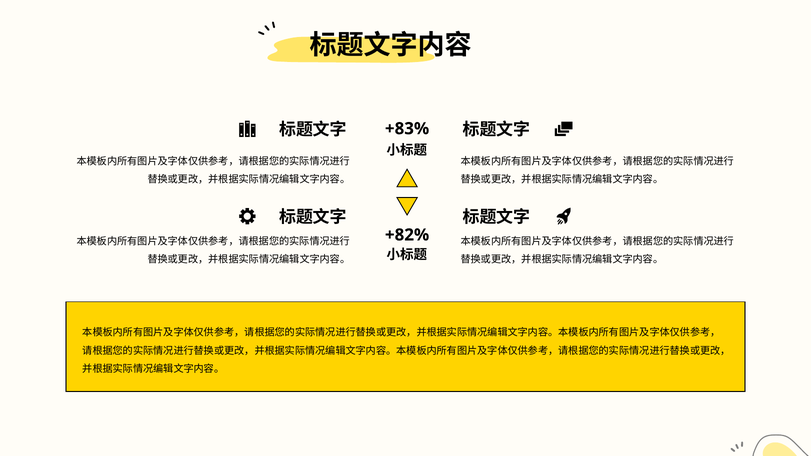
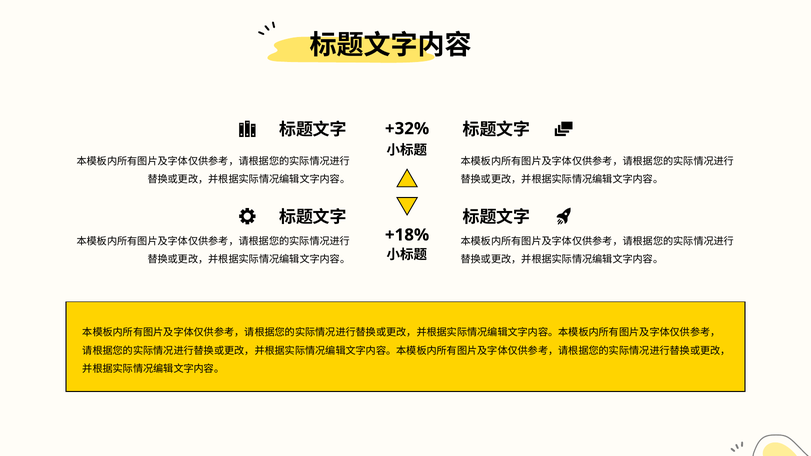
+83%: +83% -> +32%
+82%: +82% -> +18%
